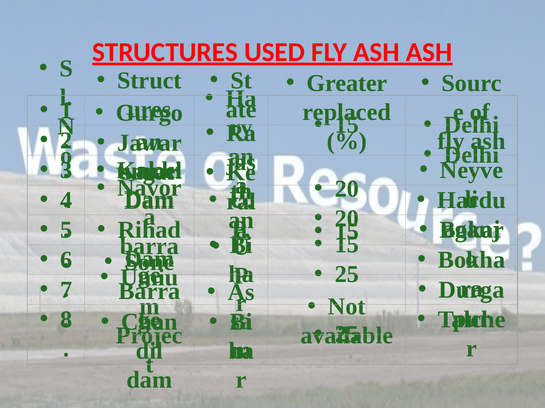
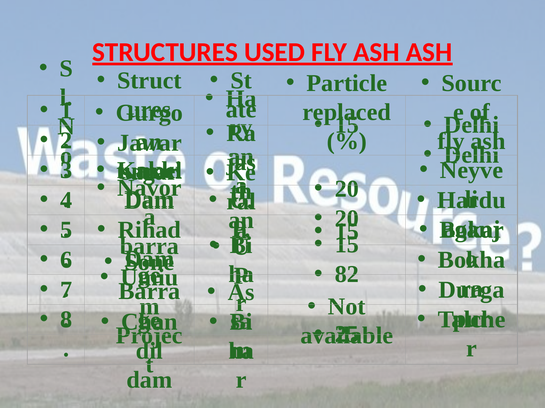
Greater: Greater -> Particle
25 at (347, 275): 25 -> 82
